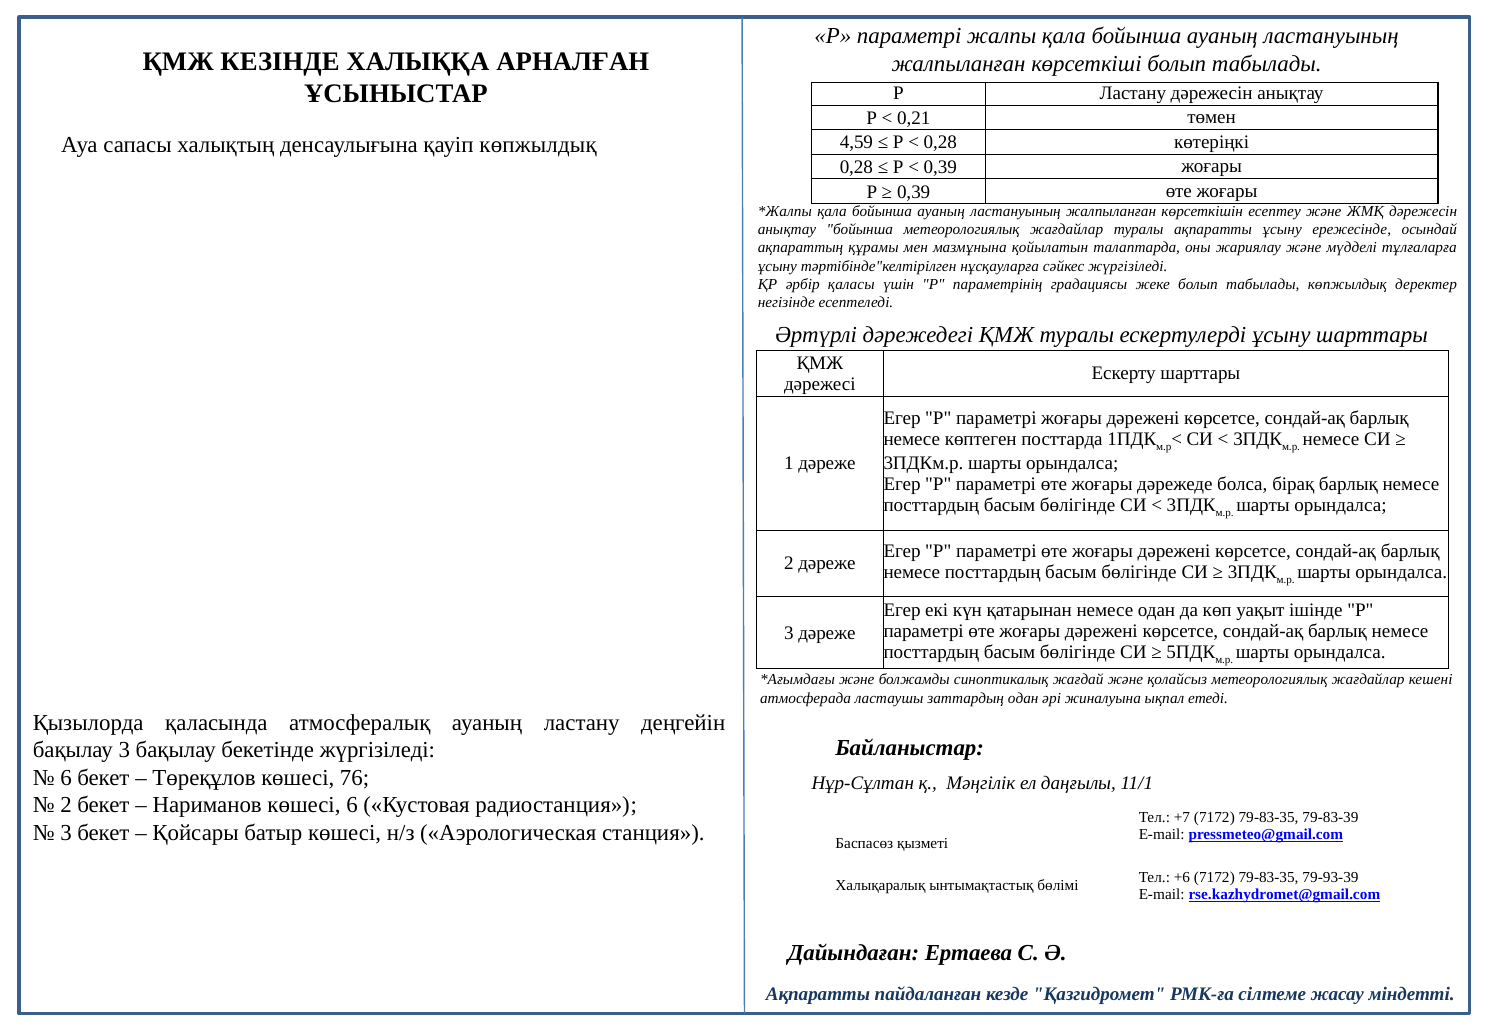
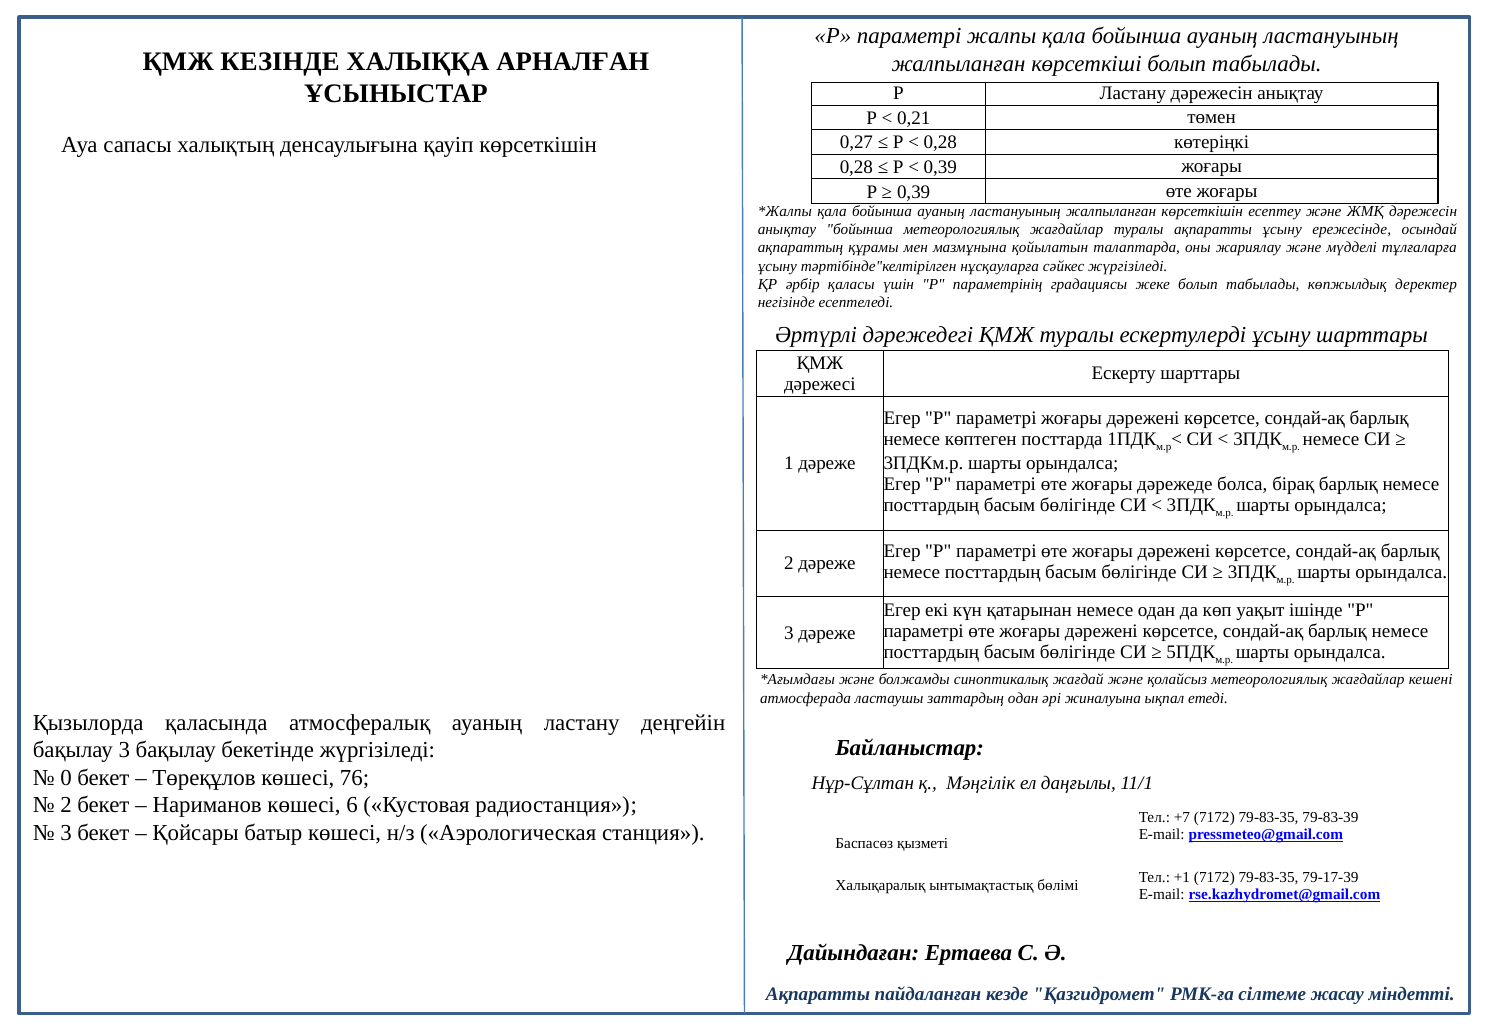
қауіп көпжылдық: көпжылдық -> көрсеткішін
4,59: 4,59 -> 0,27
6 at (66, 777): 6 -> 0
+6: +6 -> +1
79-93-39: 79-93-39 -> 79-17-39
